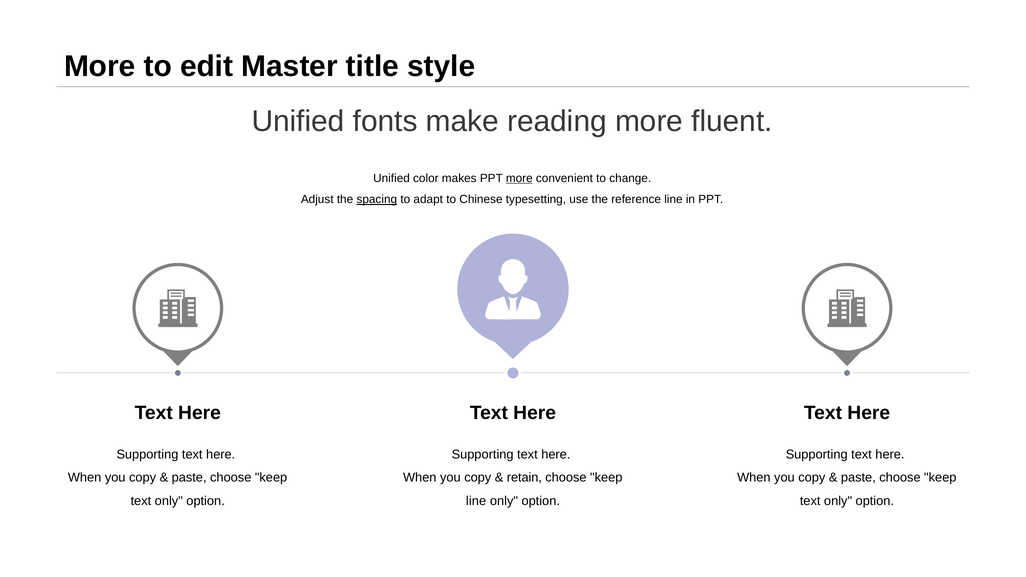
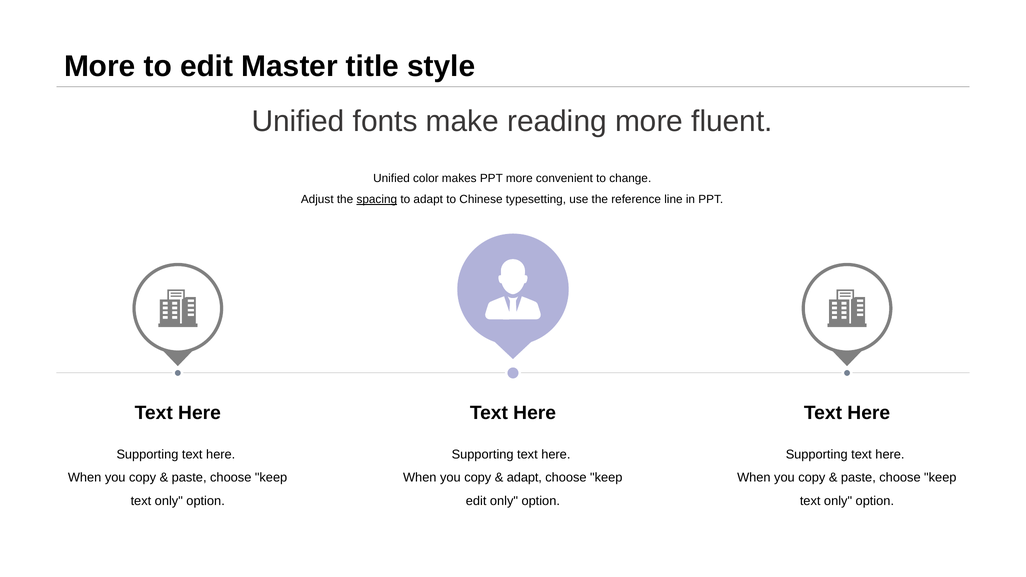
more at (519, 178) underline: present -> none
retain at (524, 478): retain -> adapt
line at (476, 501): line -> edit
